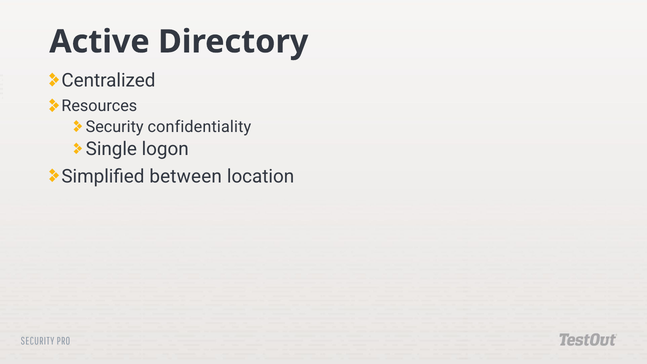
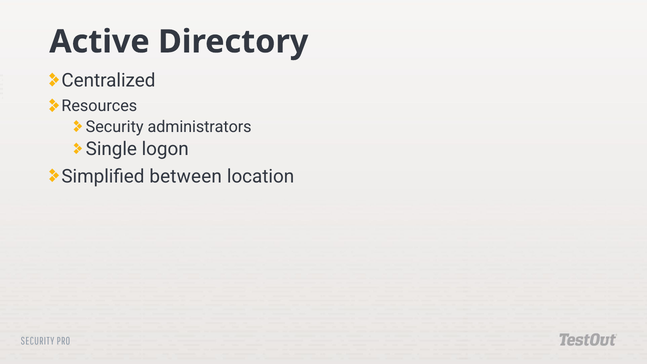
confidentiality: confidentiality -> administrators
